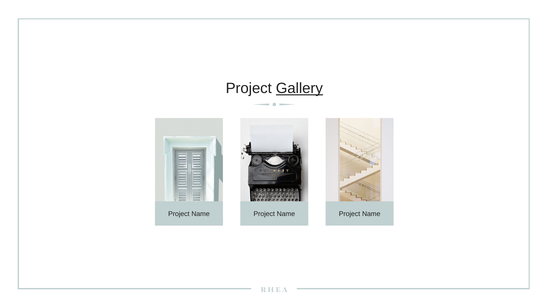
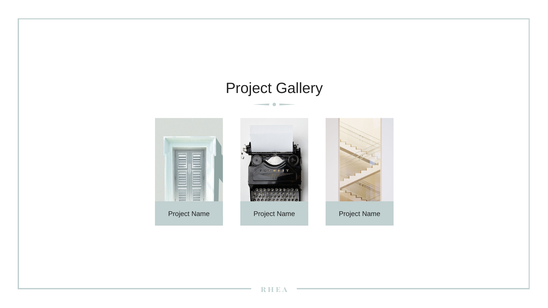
Gallery underline: present -> none
